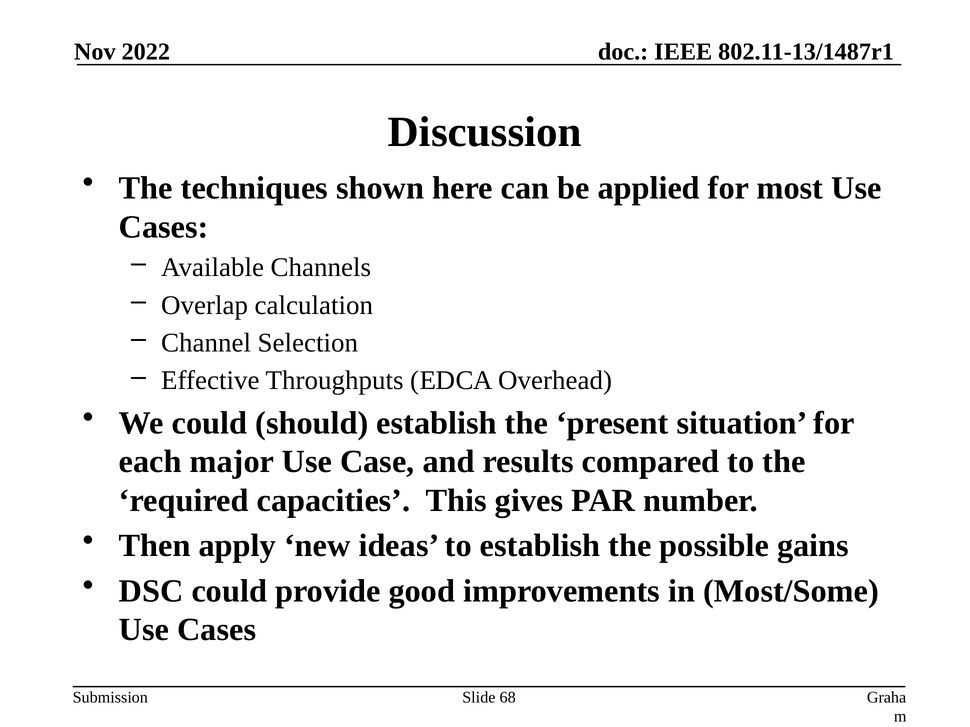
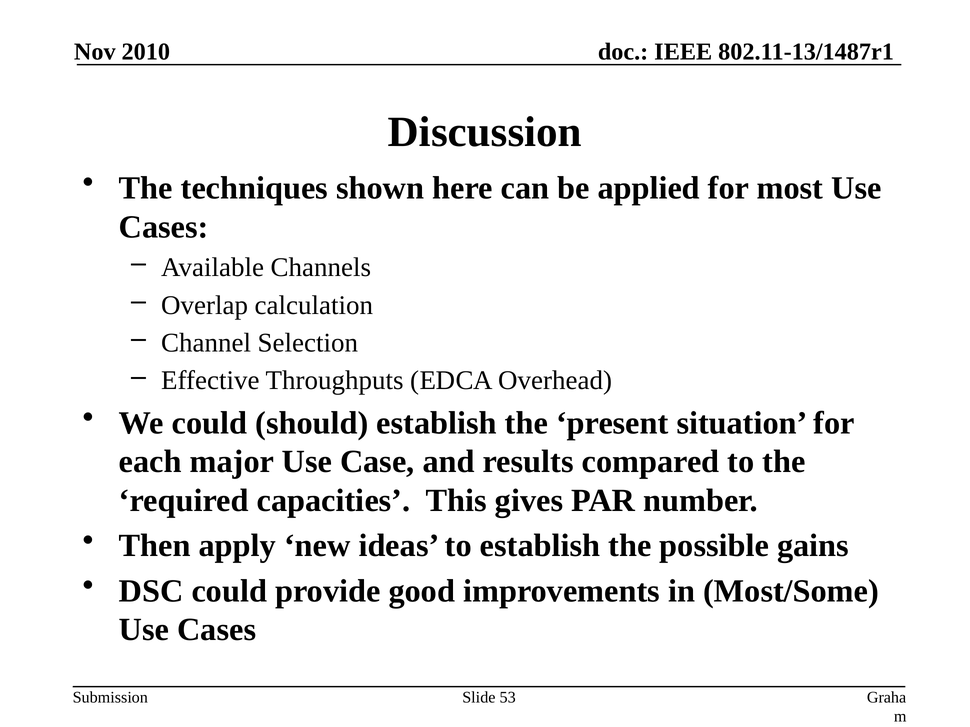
2022: 2022 -> 2010
68: 68 -> 53
